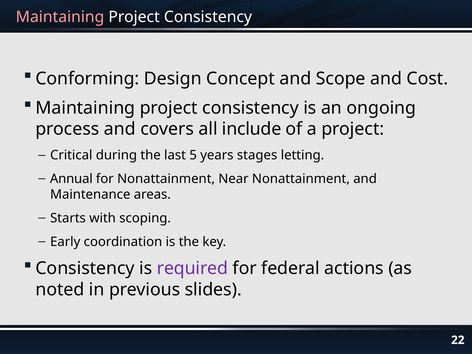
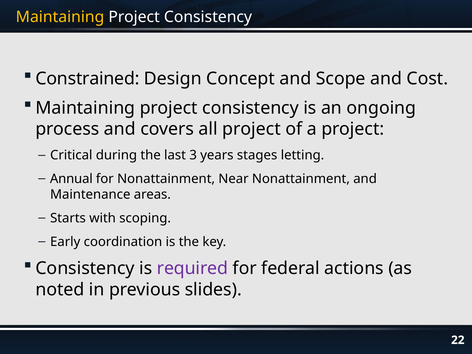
Maintaining at (60, 17) colour: pink -> yellow
Conforming: Conforming -> Constrained
all include: include -> project
5: 5 -> 3
